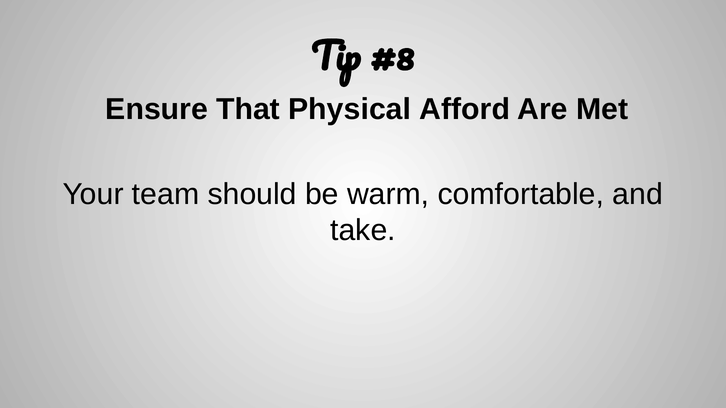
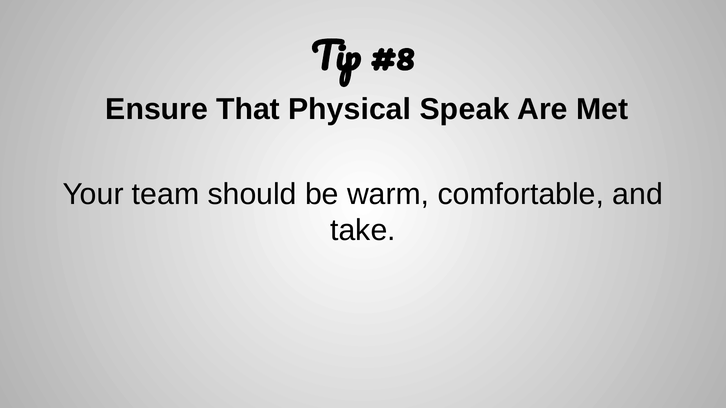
Afford: Afford -> Speak
